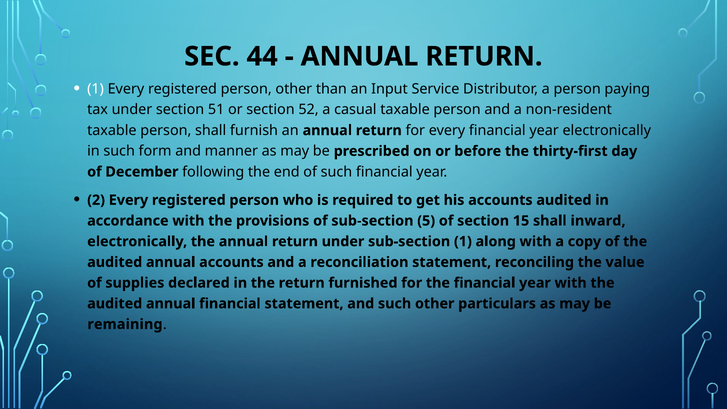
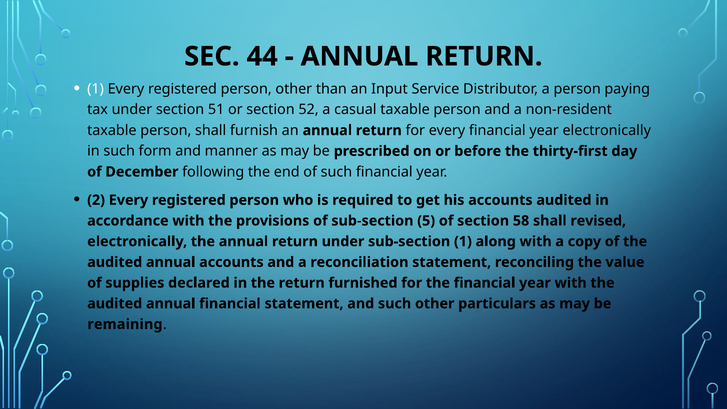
15: 15 -> 58
inward: inward -> revised
